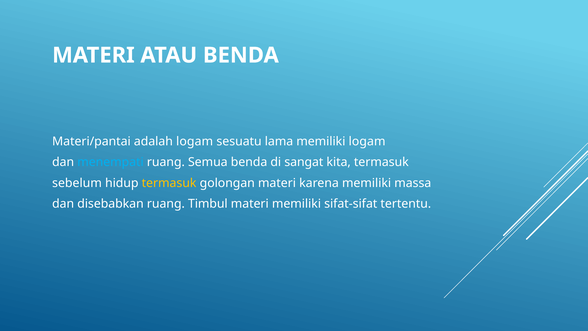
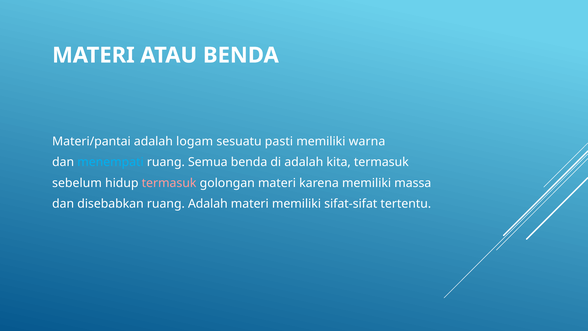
lama: lama -> pasti
memiliki logam: logam -> warna
di sangat: sangat -> adalah
termasuk at (169, 183) colour: yellow -> pink
ruang Timbul: Timbul -> Adalah
